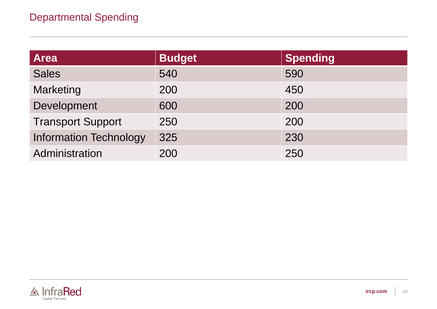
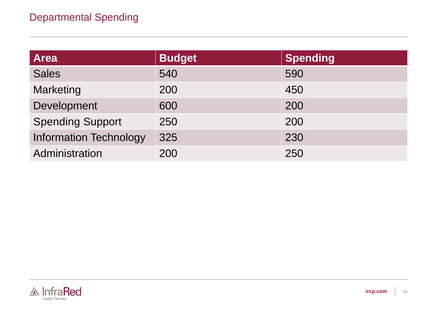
Transport at (57, 122): Transport -> Spending
